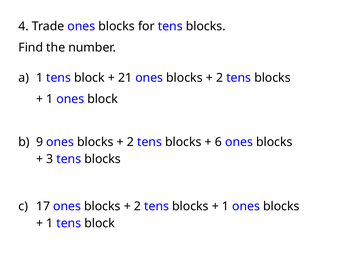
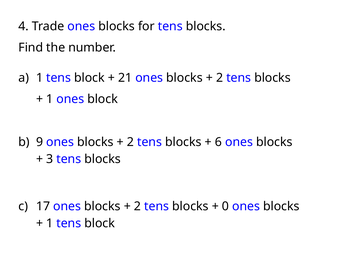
1 at (225, 206): 1 -> 0
